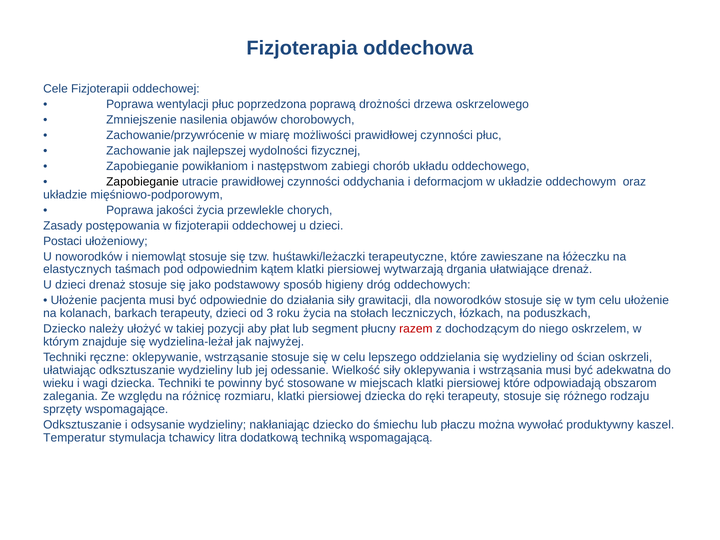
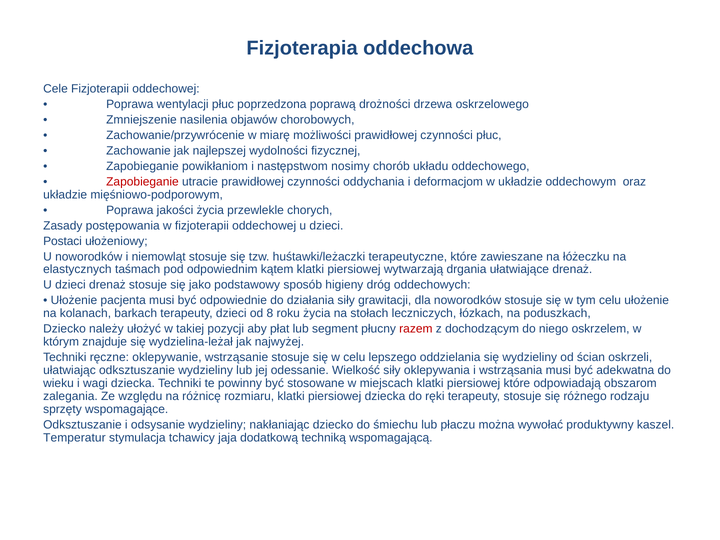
zabiegi: zabiegi -> nosimy
Zapobieganie at (142, 182) colour: black -> red
3: 3 -> 8
litra: litra -> jaja
